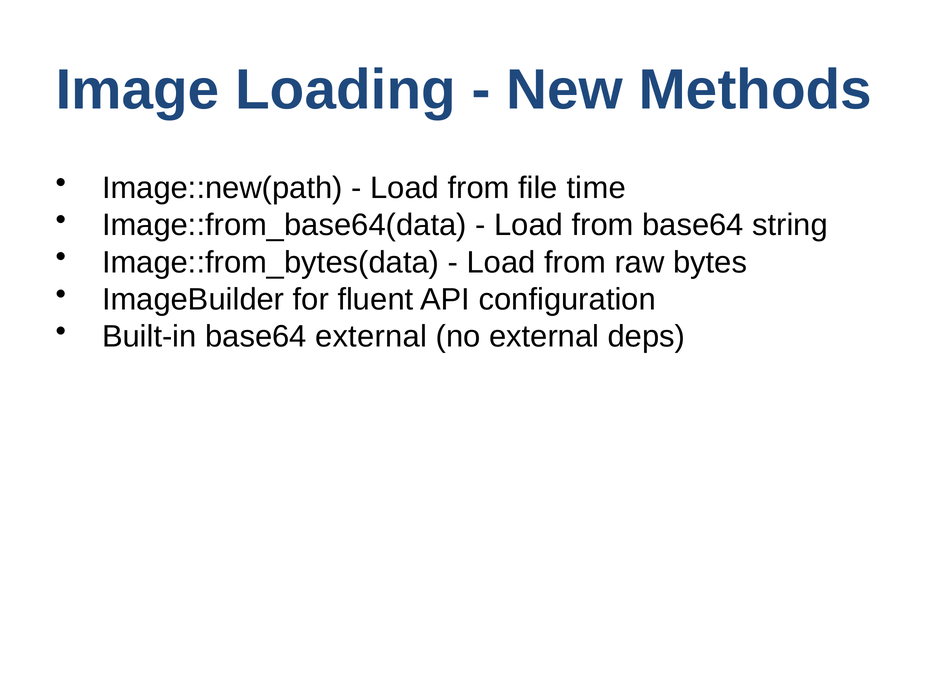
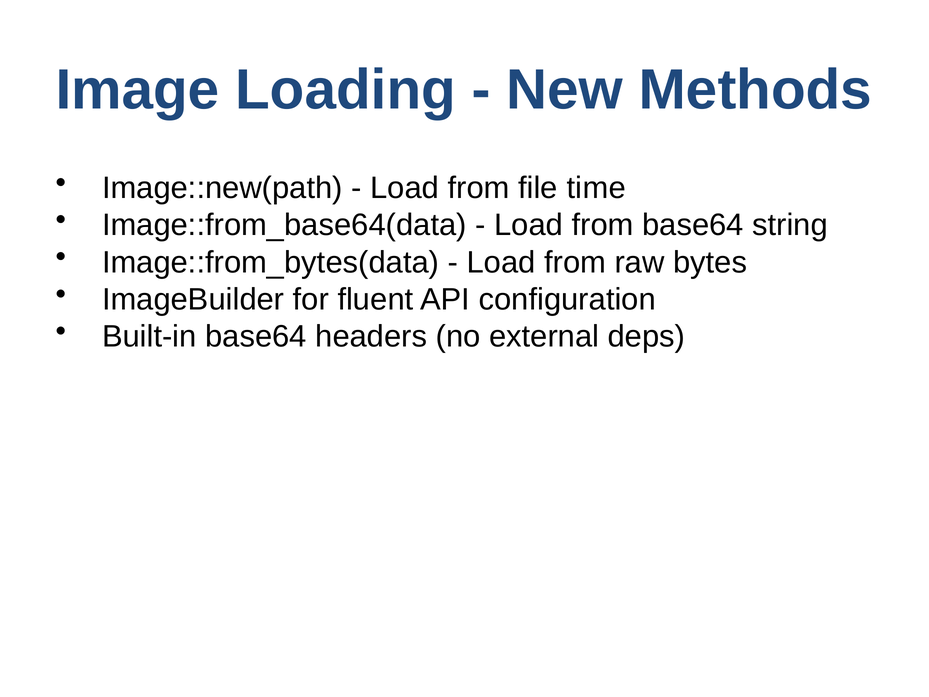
base64 external: external -> headers
